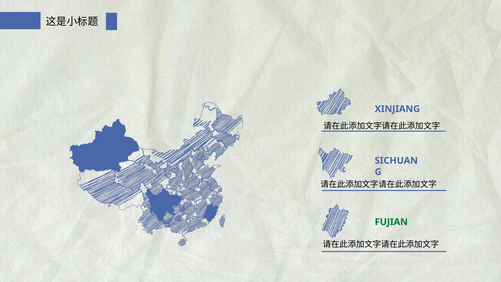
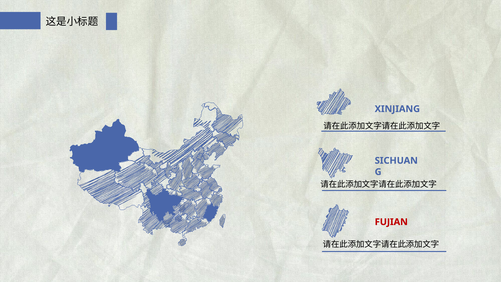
FUJIAN colour: green -> red
